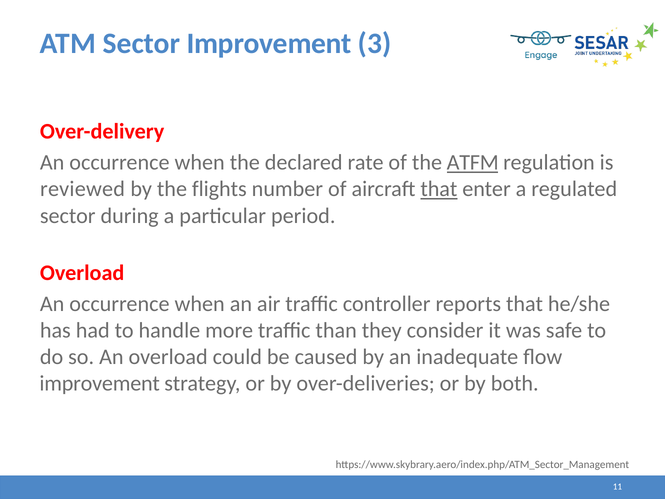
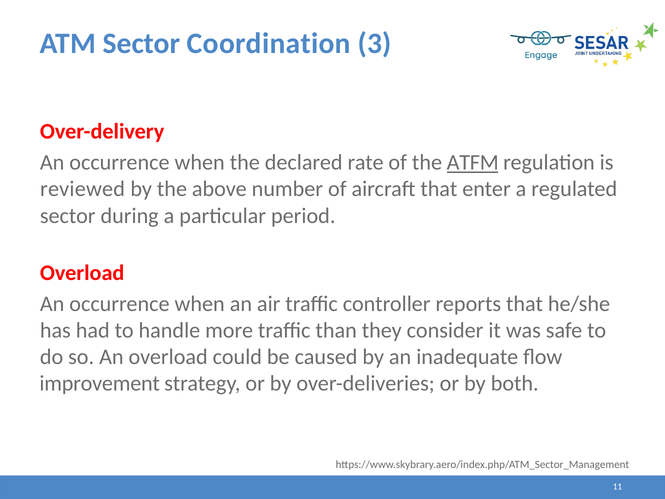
Sector Improvement: Improvement -> Coordination
flights: flights -> above
that at (439, 189) underline: present -> none
